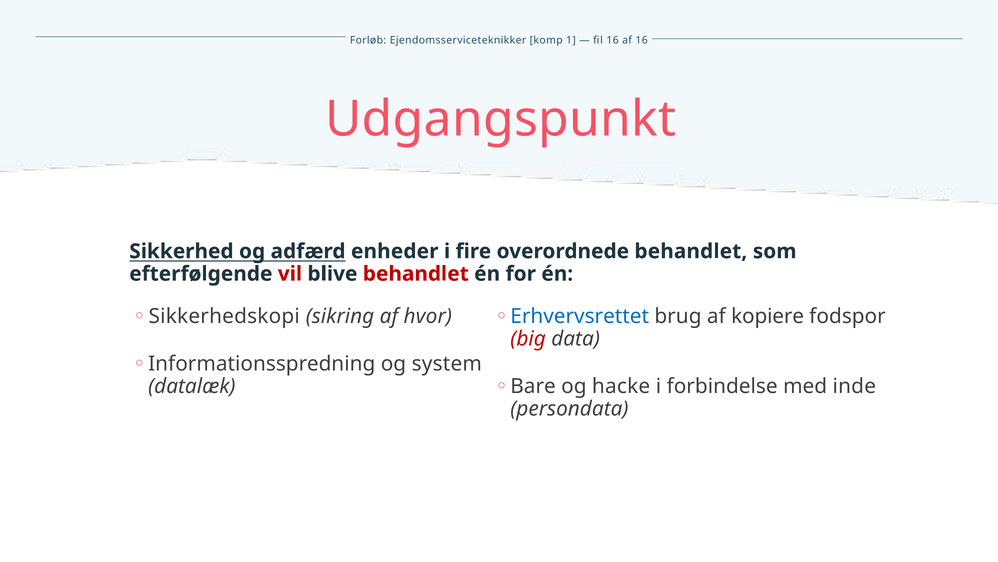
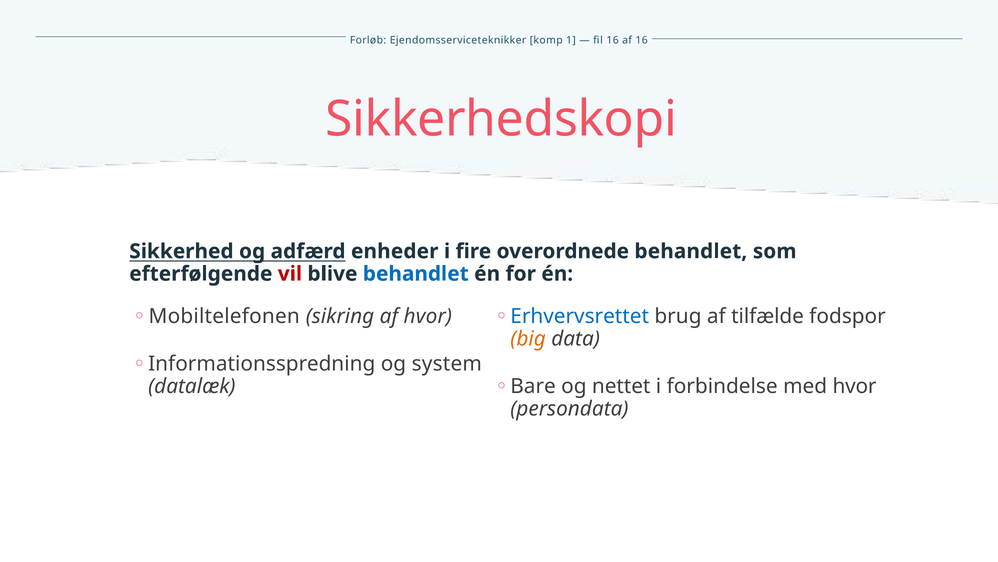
Udgangspunkt: Udgangspunkt -> Sikkerhedskopi
behandlet at (416, 274) colour: red -> blue
Sikkerhedskopi: Sikkerhedskopi -> Mobiltelefonen
kopiere: kopiere -> tilfælde
big colour: red -> orange
hacke: hacke -> nettet
med inde: inde -> hvor
